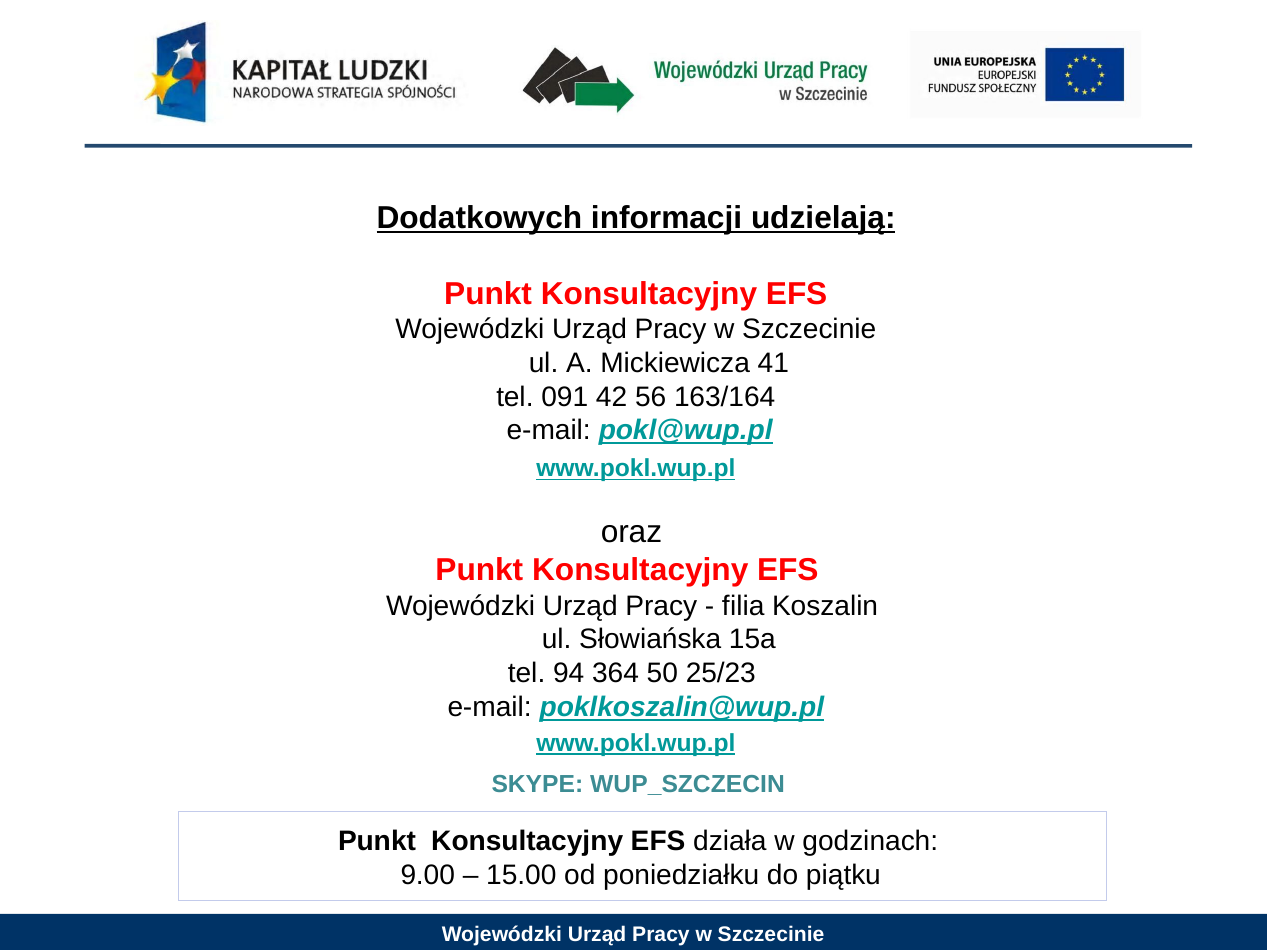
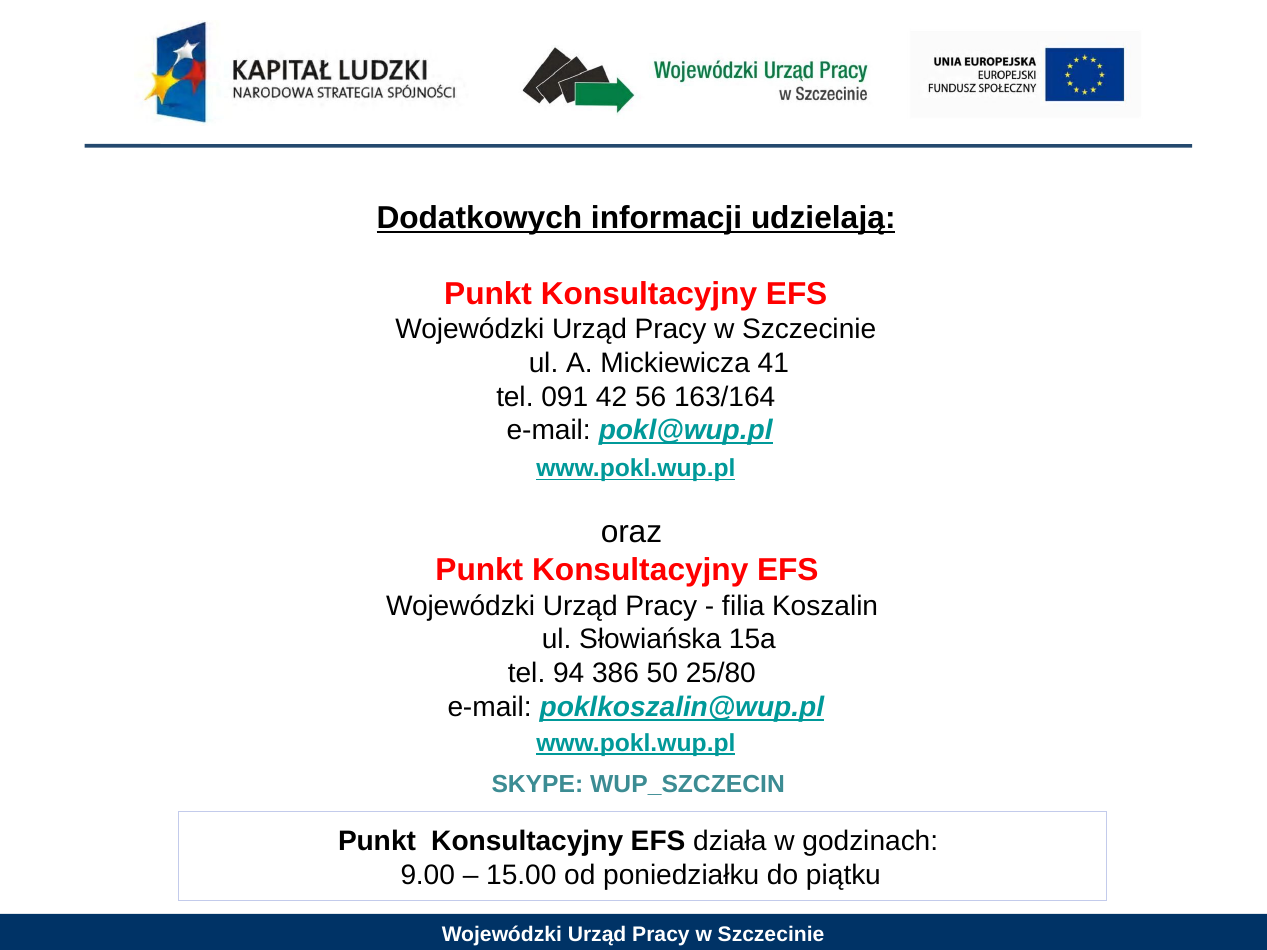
364: 364 -> 386
25/23: 25/23 -> 25/80
